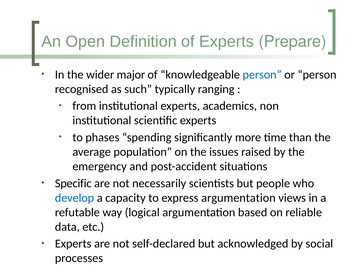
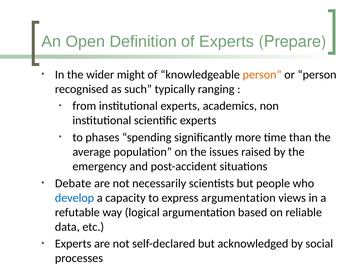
major: major -> might
person at (262, 75) colour: blue -> orange
Specific: Specific -> Debate
